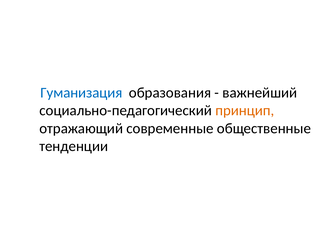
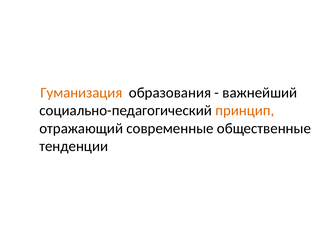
Гуманизация colour: blue -> orange
